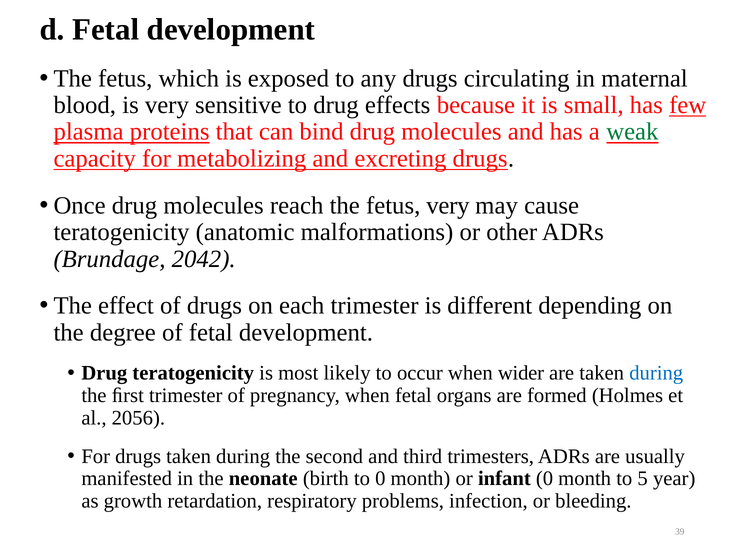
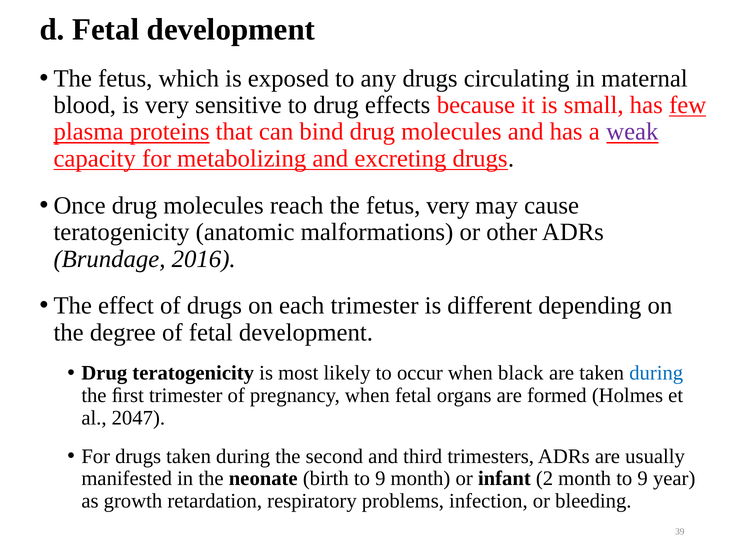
weak colour: green -> purple
2042: 2042 -> 2016
wider: wider -> black
2056: 2056 -> 2047
birth to 0: 0 -> 9
infant 0: 0 -> 2
month to 5: 5 -> 9
